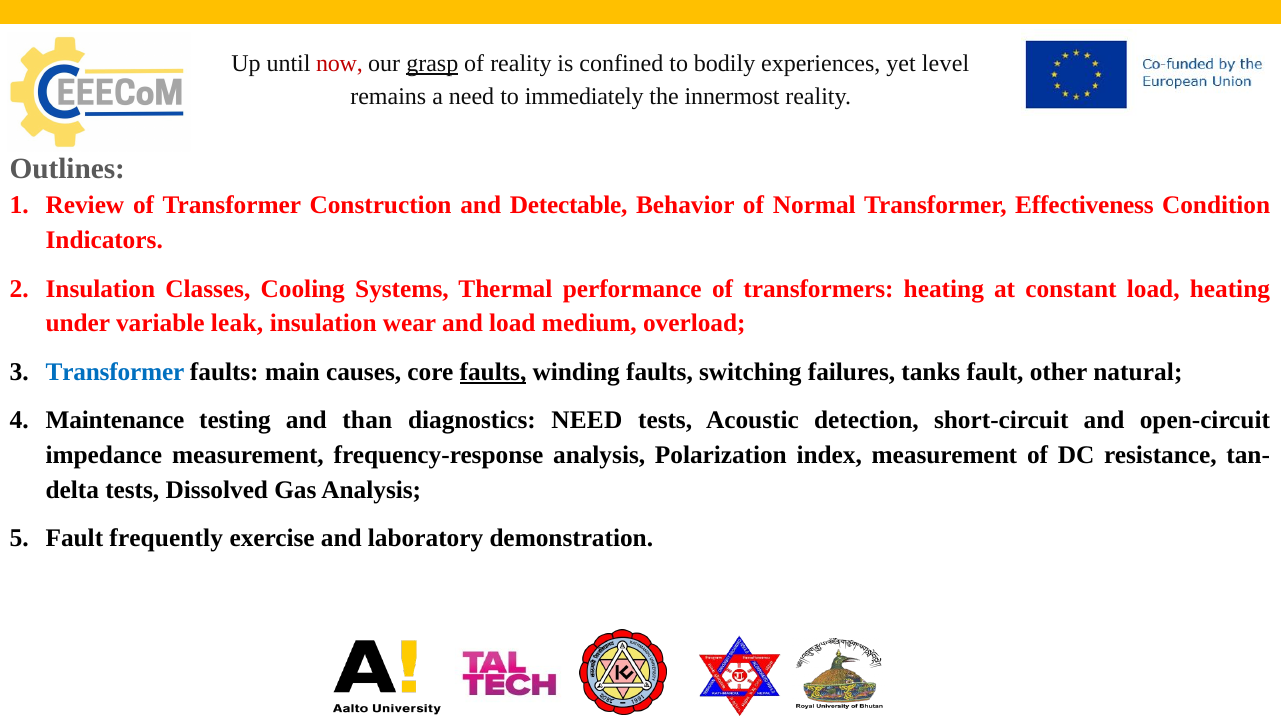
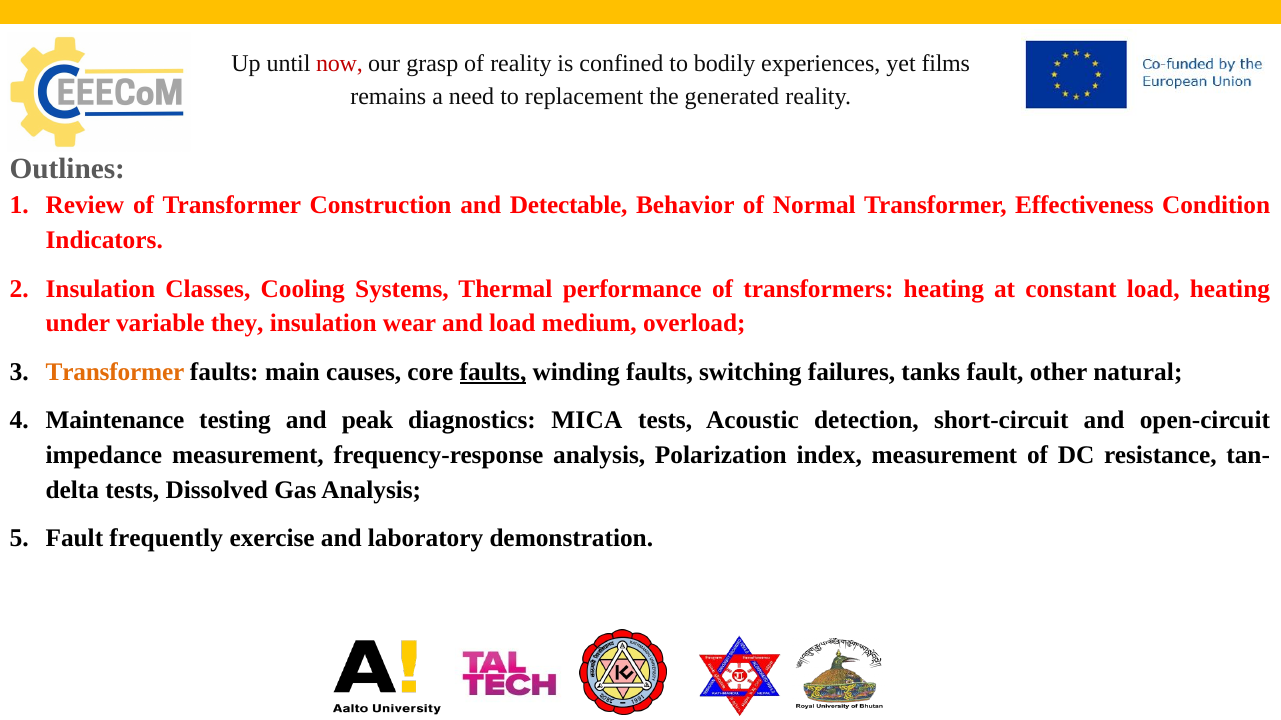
grasp underline: present -> none
level: level -> films
immediately: immediately -> replacement
innermost: innermost -> generated
leak: leak -> they
Transformer at (115, 372) colour: blue -> orange
than: than -> peak
diagnostics NEED: NEED -> MICA
